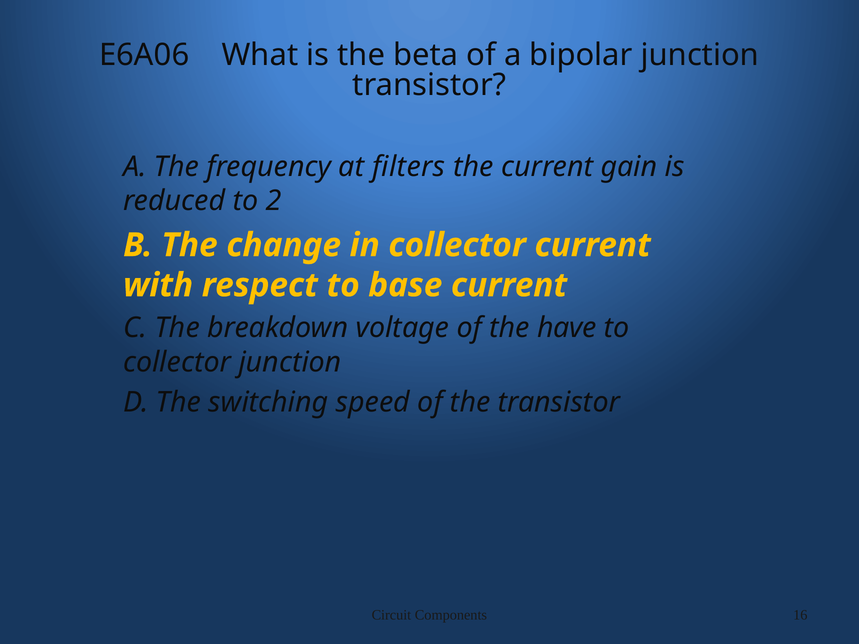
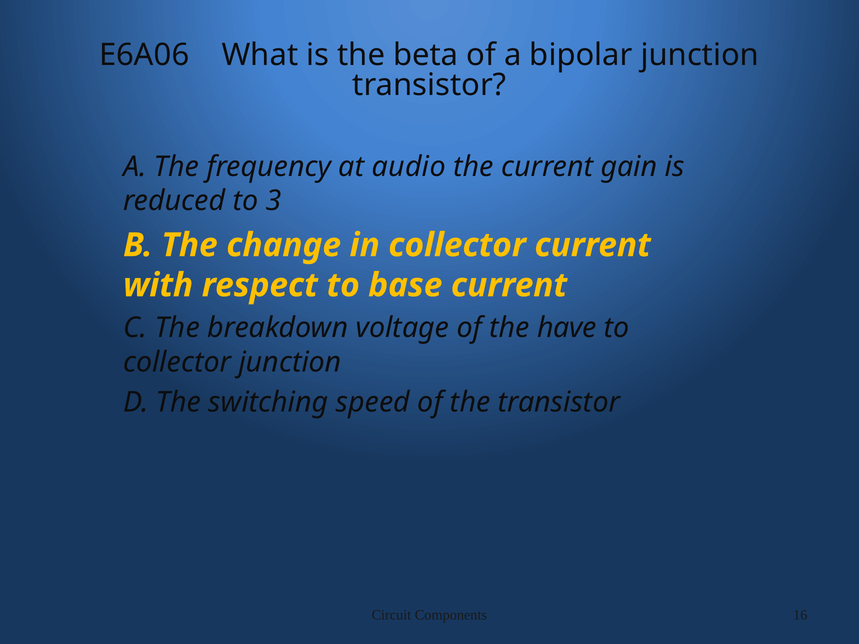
filters: filters -> audio
2: 2 -> 3
